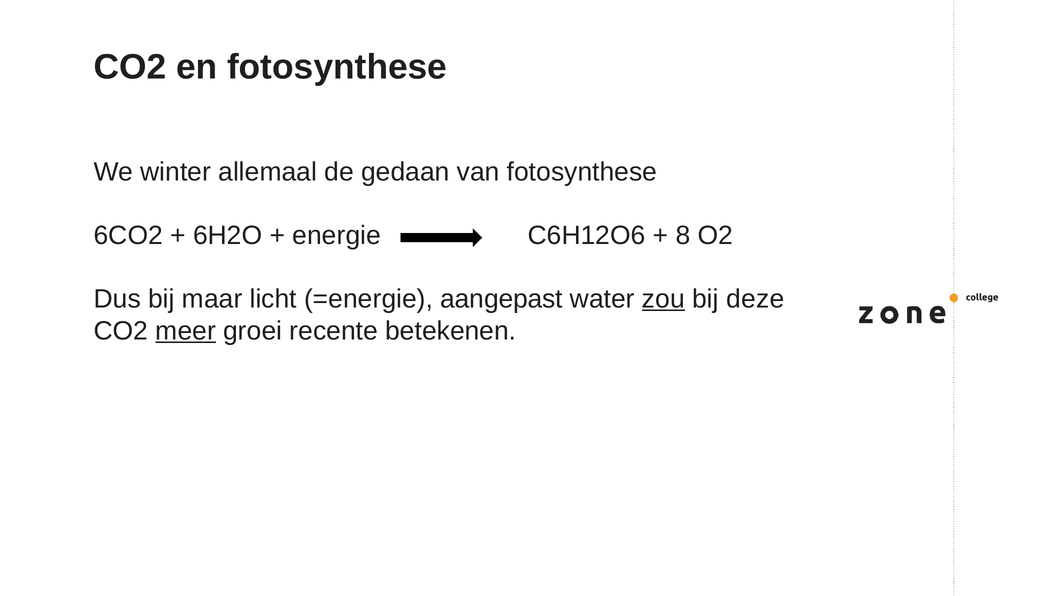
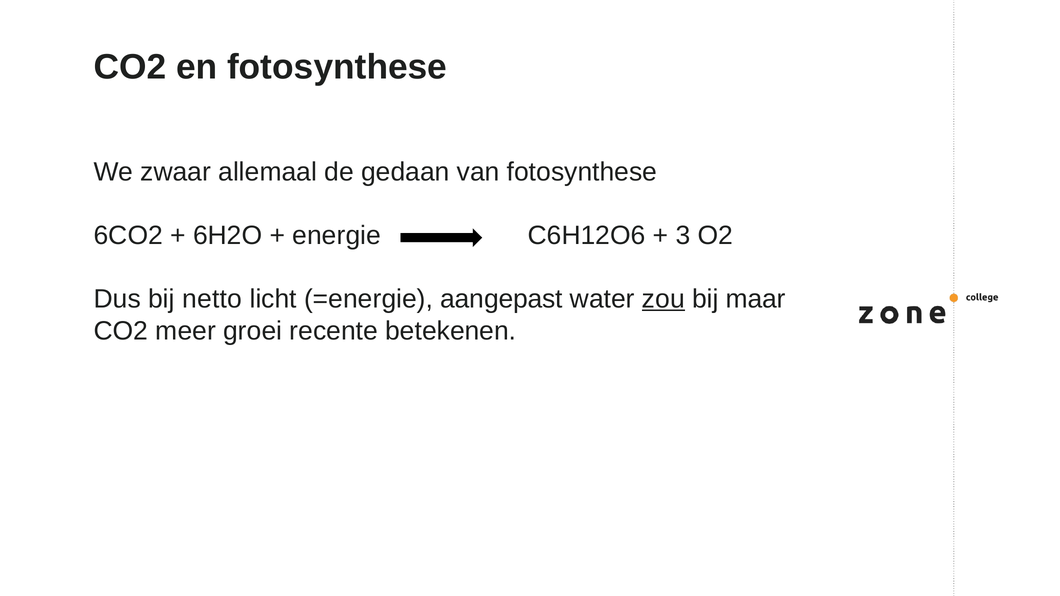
winter: winter -> zwaar
8: 8 -> 3
maar: maar -> netto
deze: deze -> maar
meer underline: present -> none
